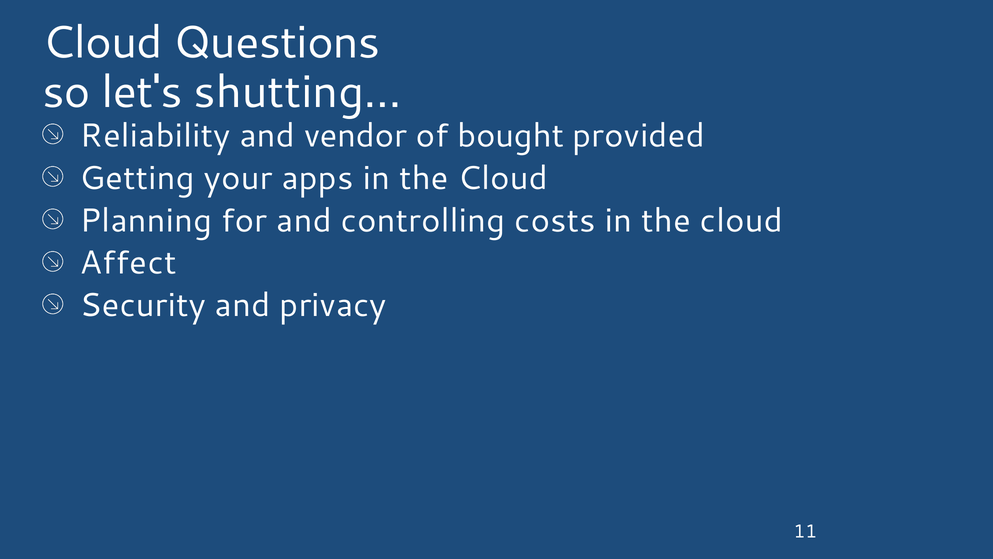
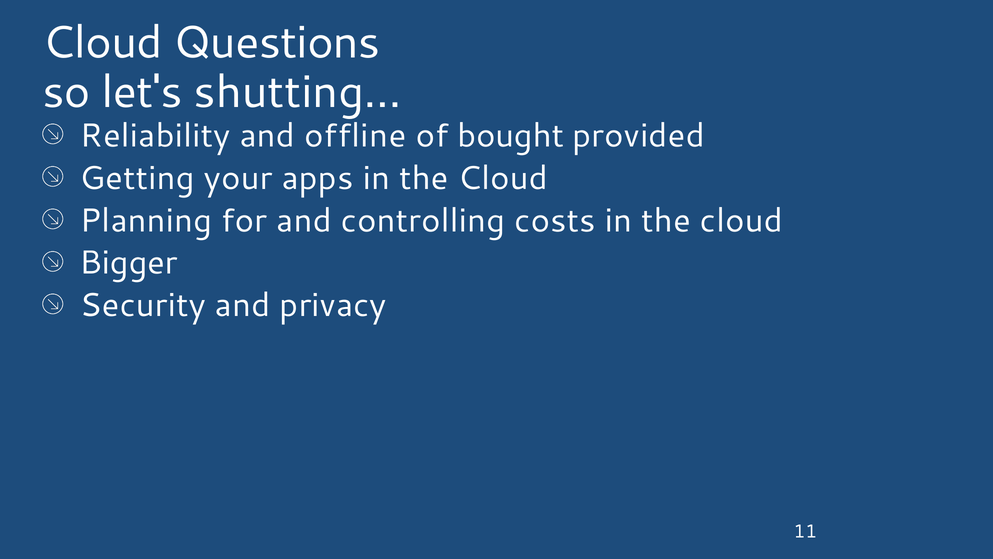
vendor: vendor -> offline
Affect: Affect -> Bigger
